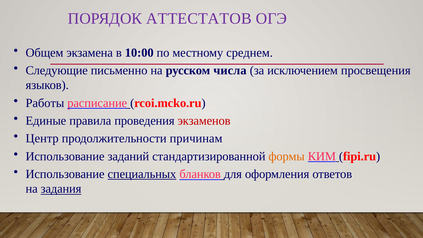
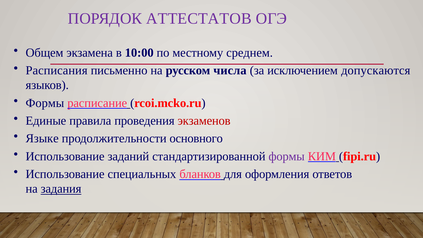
Следующие: Следующие -> Расписания
просвещения: просвещения -> допускаются
Работы at (45, 103): Работы -> Формы
Центр: Центр -> Языке
причинам: причинам -> основного
формы at (287, 156) colour: orange -> purple
специальных underline: present -> none
